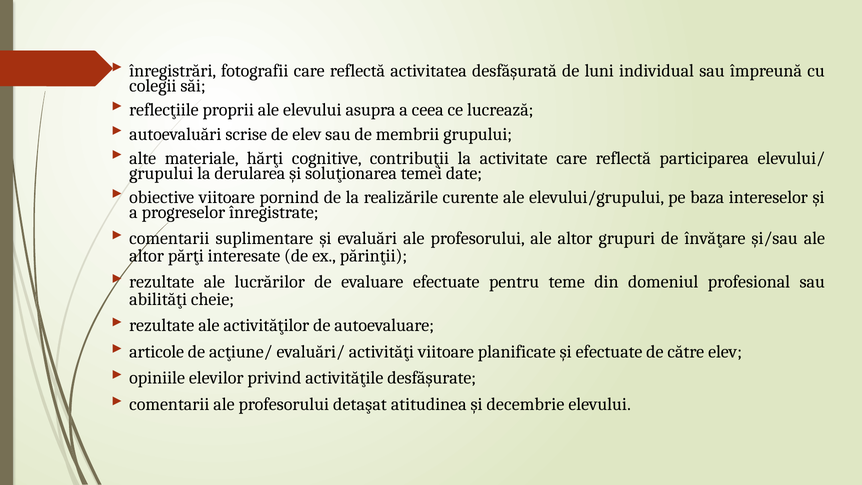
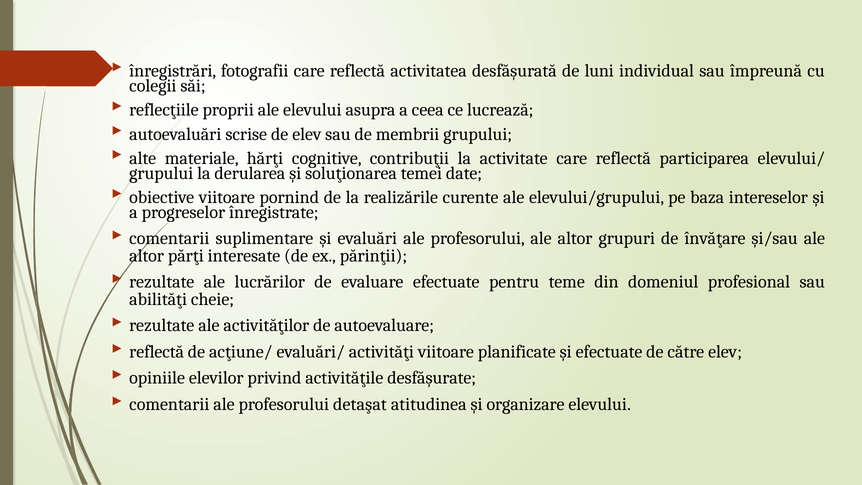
articole at (157, 352): articole -> reflectă
decembrie: decembrie -> organizare
